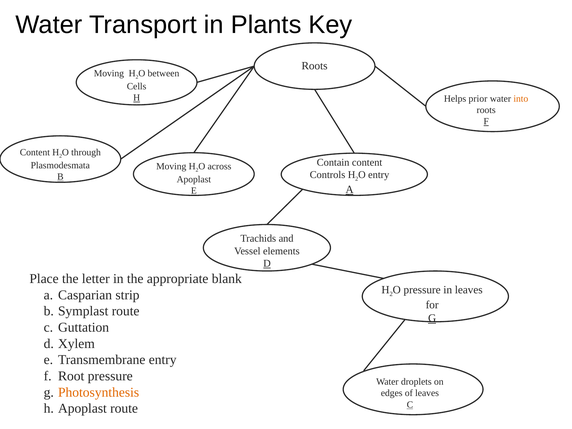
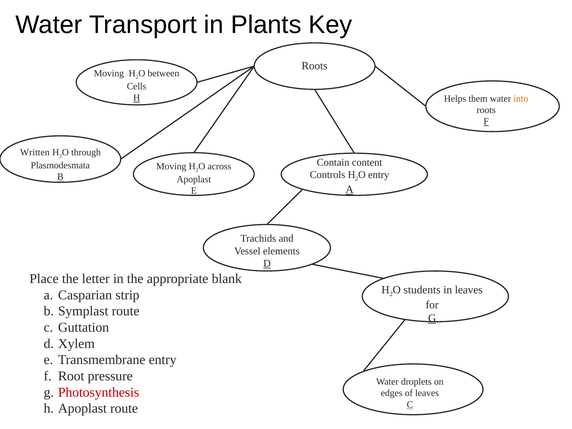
prior: prior -> them
Content at (35, 152): Content -> Written
pressure at (422, 290): pressure -> students
Photosynthesis colour: orange -> red
